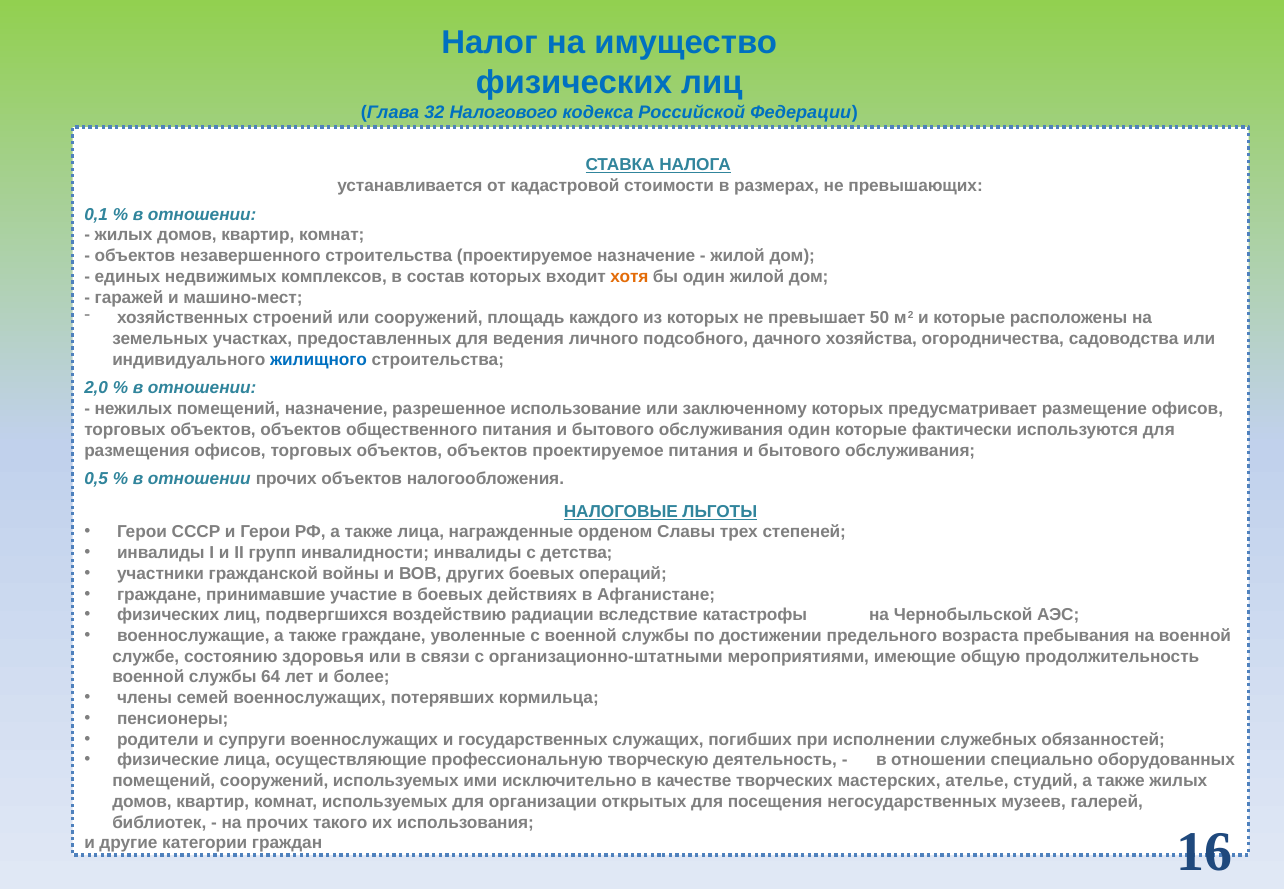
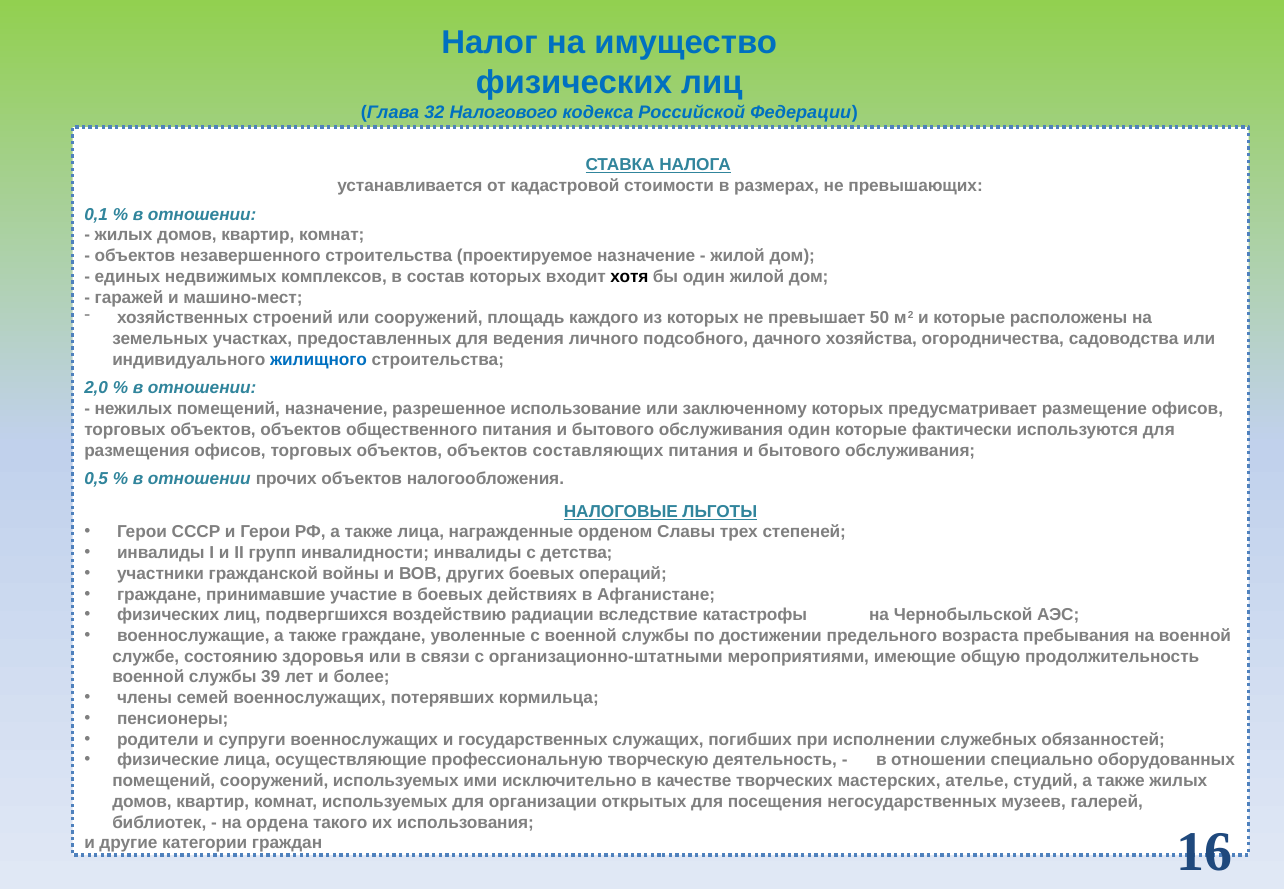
хотя colour: orange -> black
объектов проектируемое: проектируемое -> составляющих
64: 64 -> 39
на прочих: прочих -> ордена
